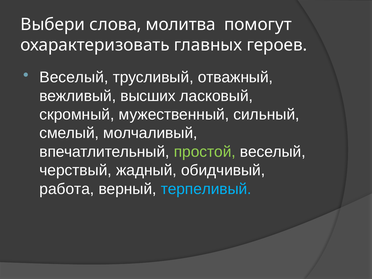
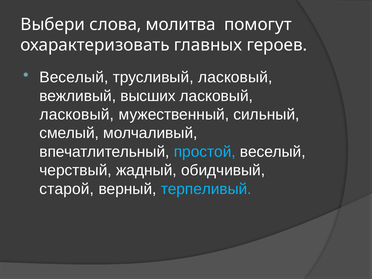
трусливый отважный: отважный -> ласковый
скромный at (77, 115): скромный -> ласковый
простой colour: light green -> light blue
работа: работа -> старой
